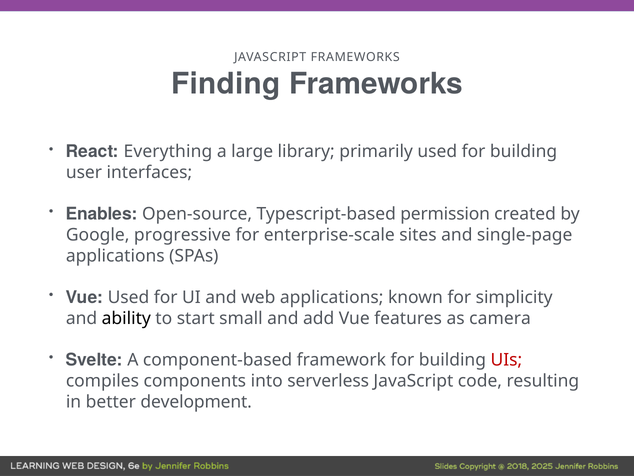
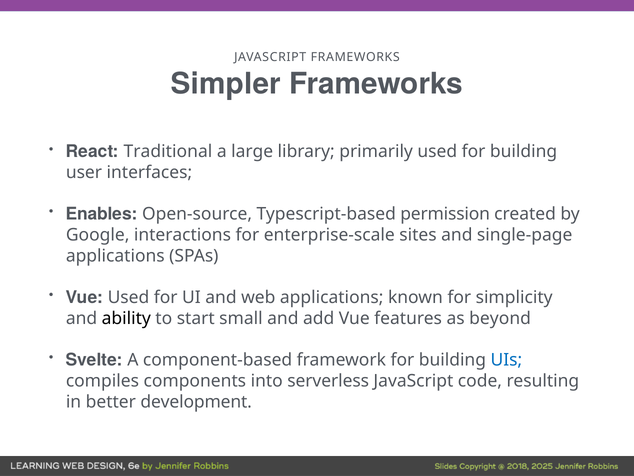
Finding: Finding -> Simpler
Everything: Everything -> Traditional
progressive: progressive -> interactions
camera: camera -> beyond
UIs colour: red -> blue
